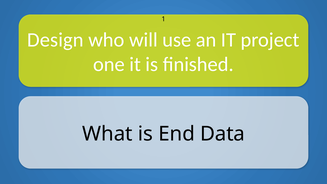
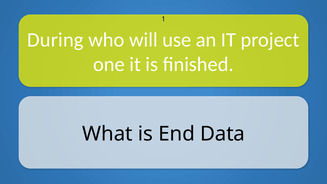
Design: Design -> During
